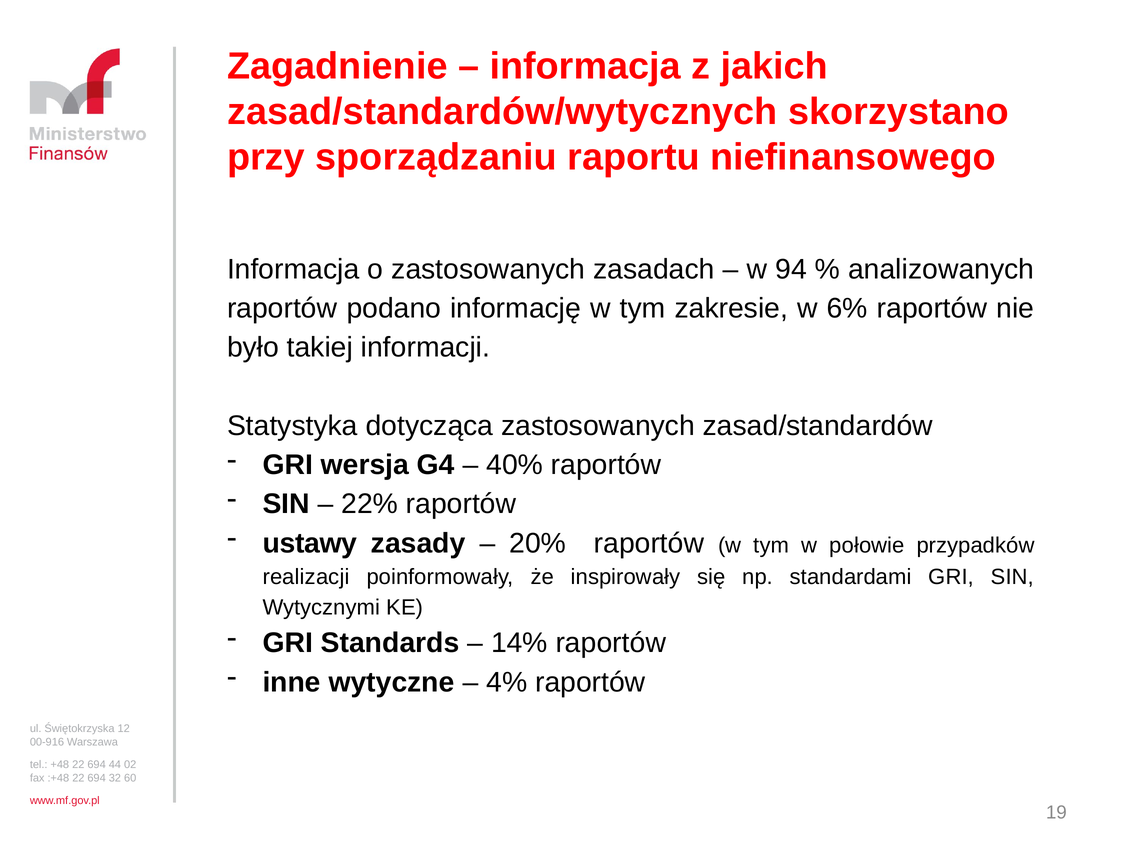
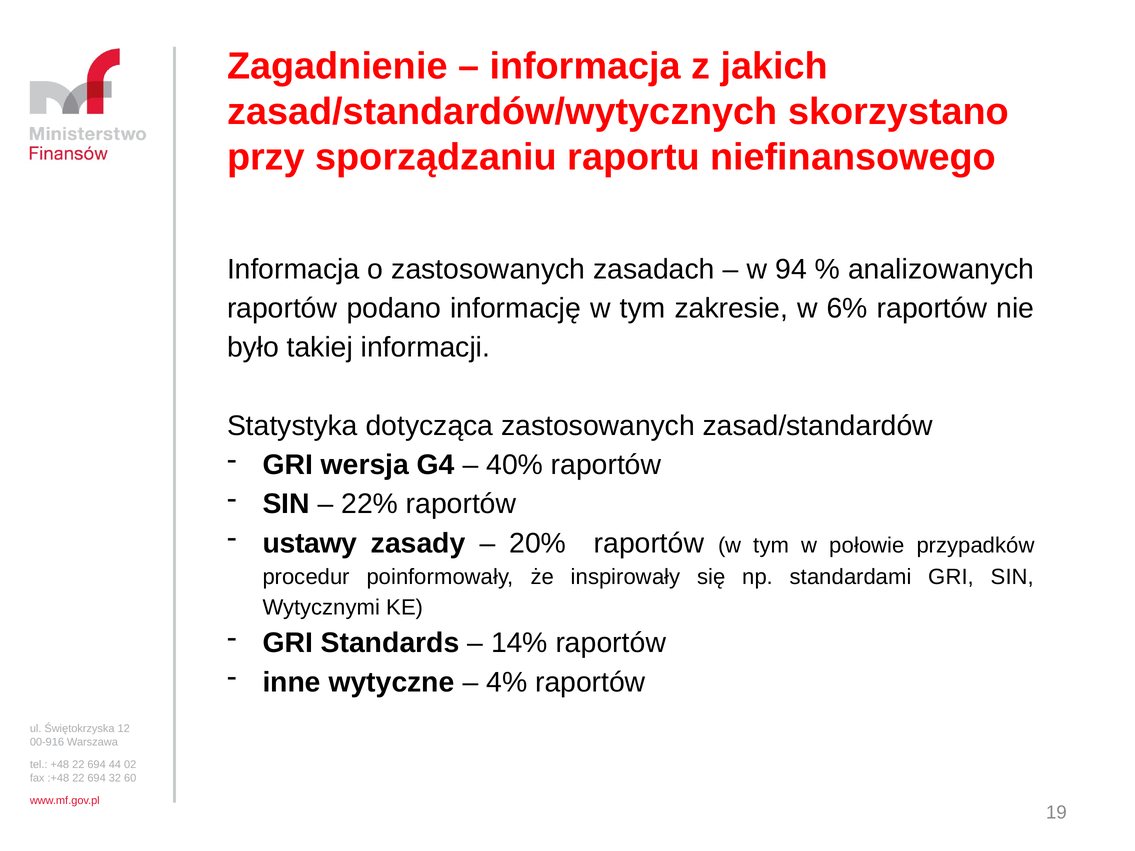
realizacji: realizacji -> procedur
